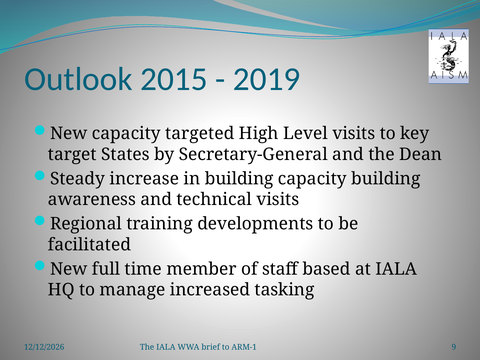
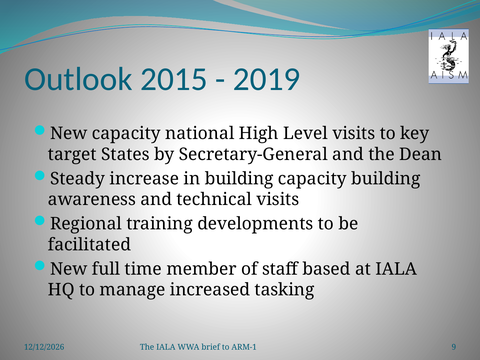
targeted: targeted -> national
